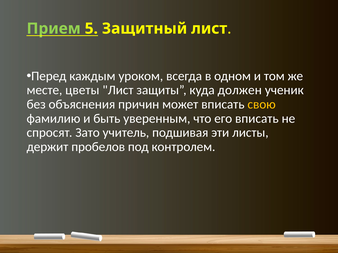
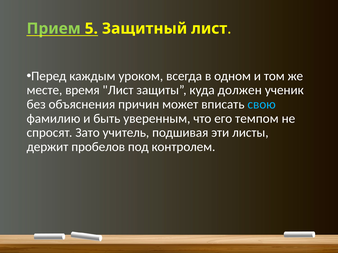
цветы: цветы -> время
свою colour: yellow -> light blue
его вписать: вписать -> темпом
